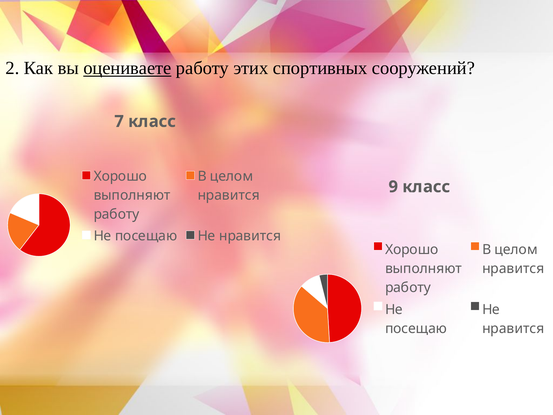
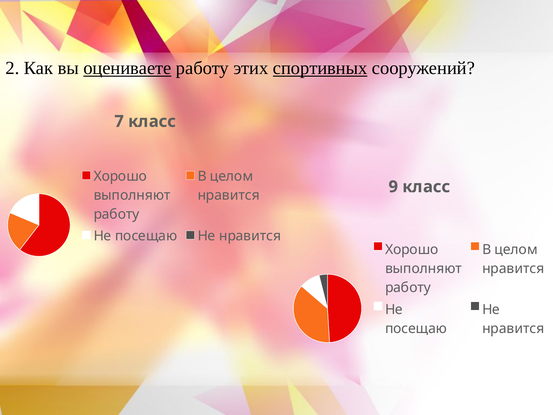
спортивных underline: none -> present
